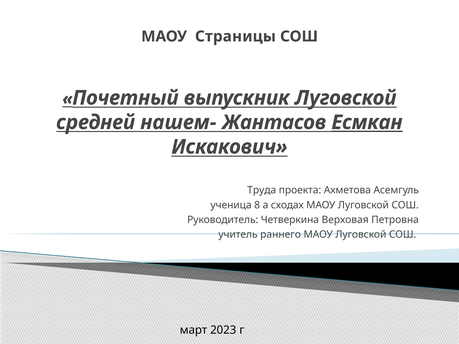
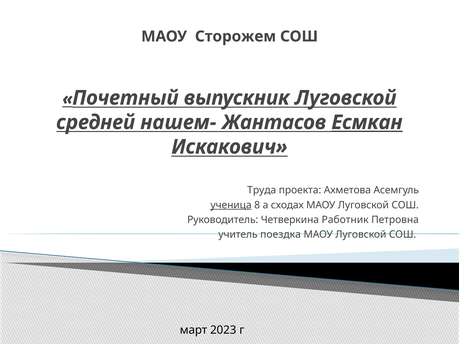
Страницы: Страницы -> Сторожем
ученица underline: none -> present
Верховая: Верховая -> Работник
раннего: раннего -> поездка
